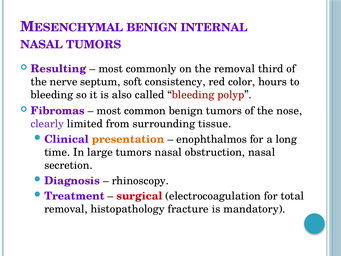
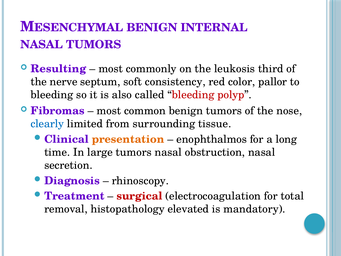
the removal: removal -> leukosis
hours: hours -> pallor
clearly colour: purple -> blue
fracture: fracture -> elevated
